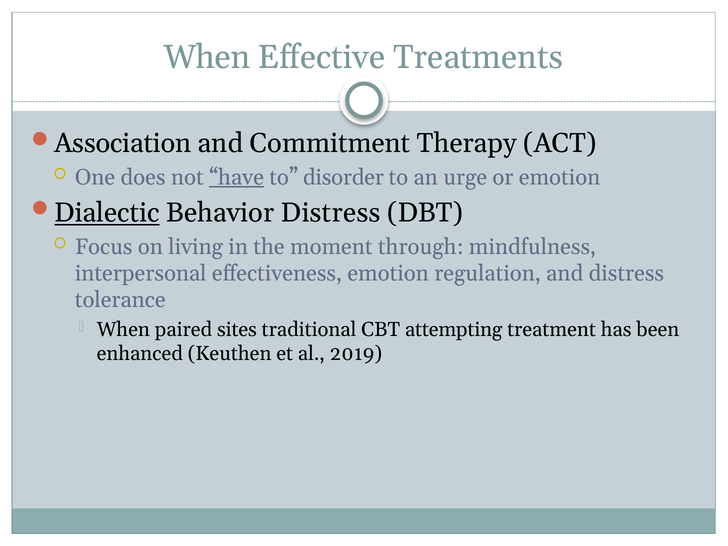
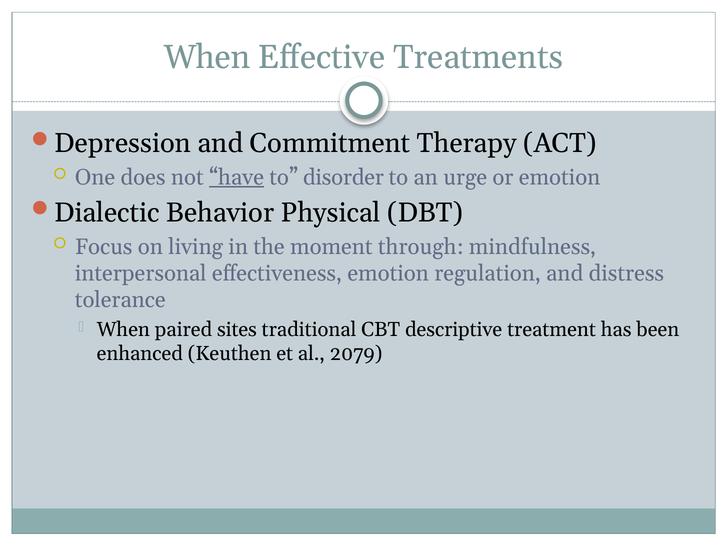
Association: Association -> Depression
Dialectic underline: present -> none
Behavior Distress: Distress -> Physical
attempting: attempting -> descriptive
2019: 2019 -> 2079
